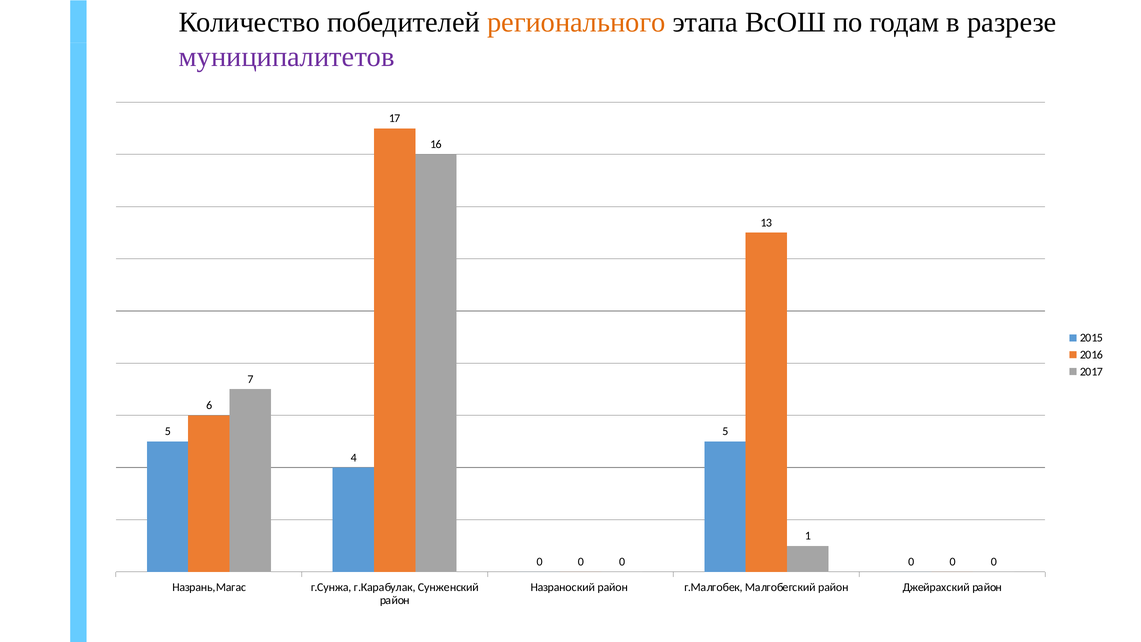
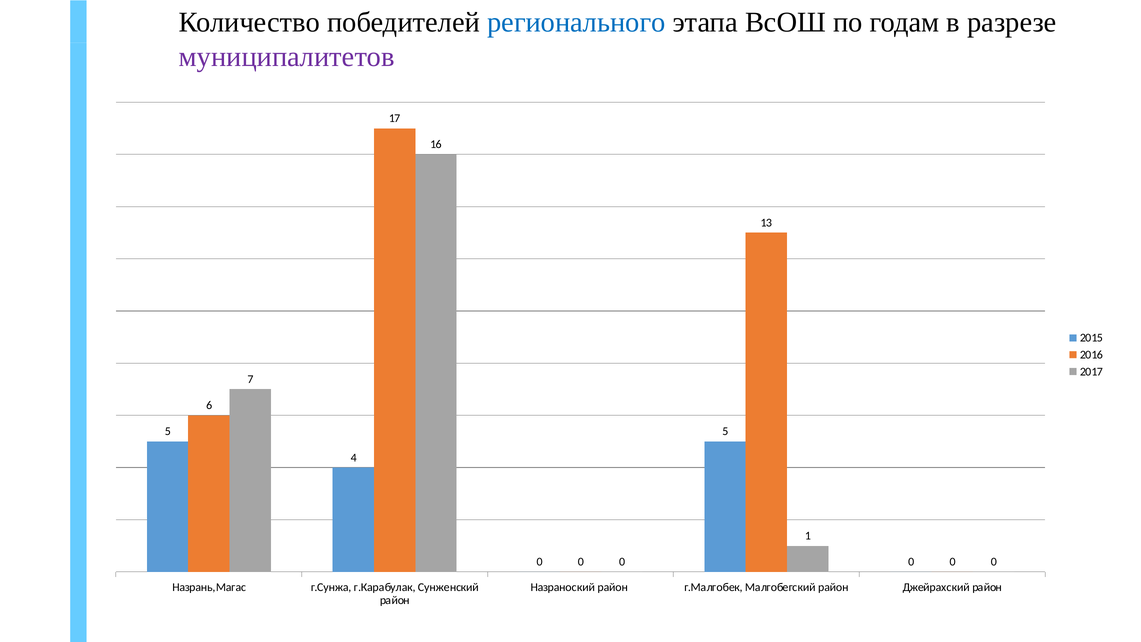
регионального colour: orange -> blue
